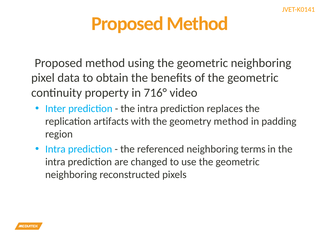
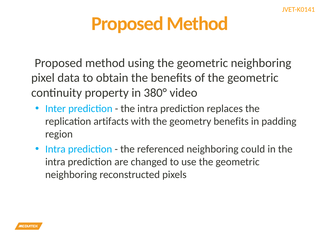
716°: 716° -> 380°
geometry method: method -> benefits
terms: terms -> could
